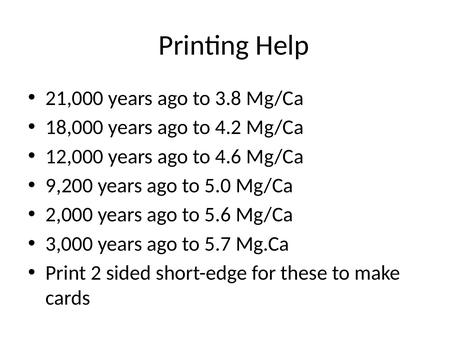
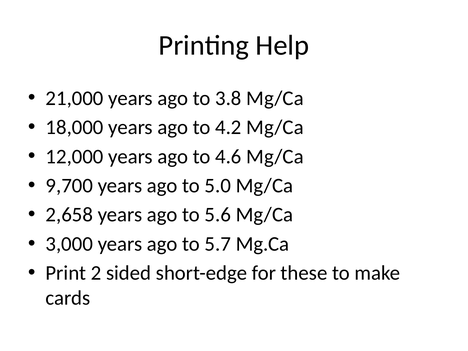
9,200: 9,200 -> 9,700
2,000: 2,000 -> 2,658
